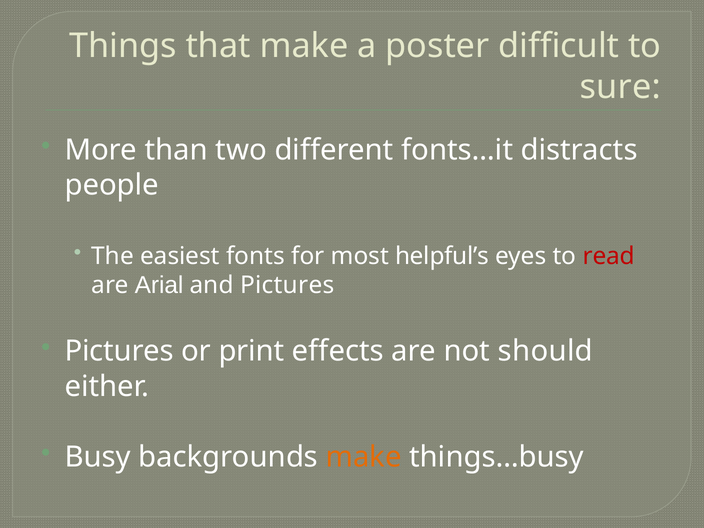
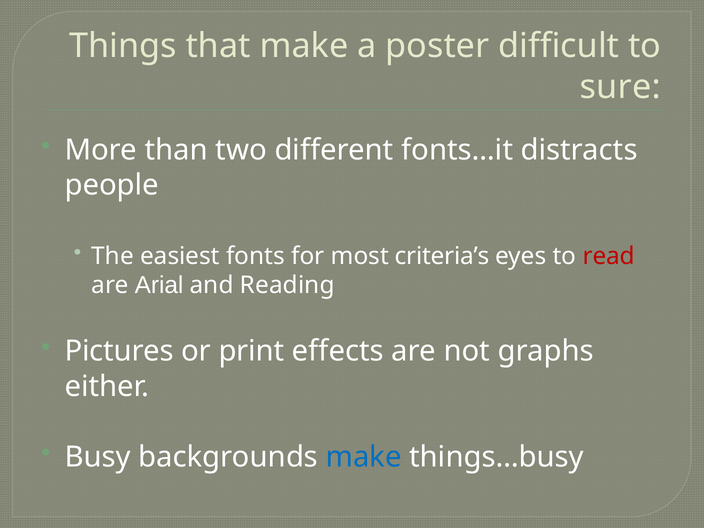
helpful’s: helpful’s -> criteria’s
and Pictures: Pictures -> Reading
should: should -> graphs
make at (364, 457) colour: orange -> blue
